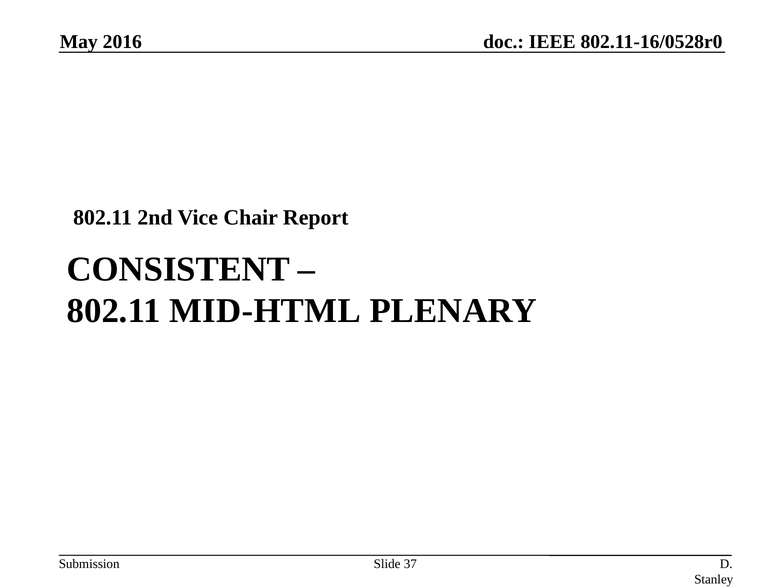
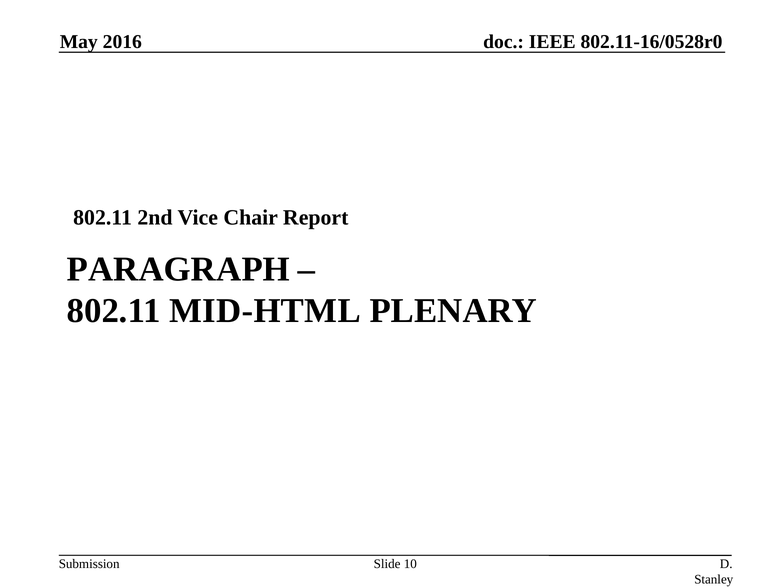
CONSISTENT: CONSISTENT -> PARAGRAPH
37: 37 -> 10
